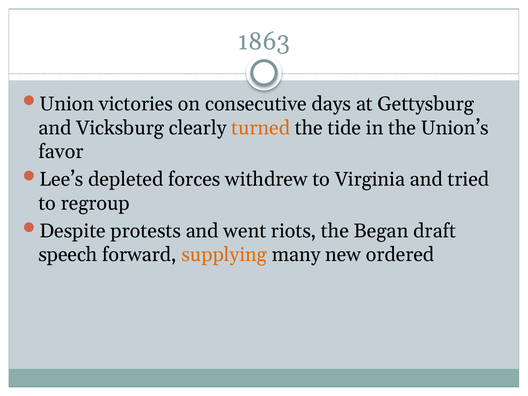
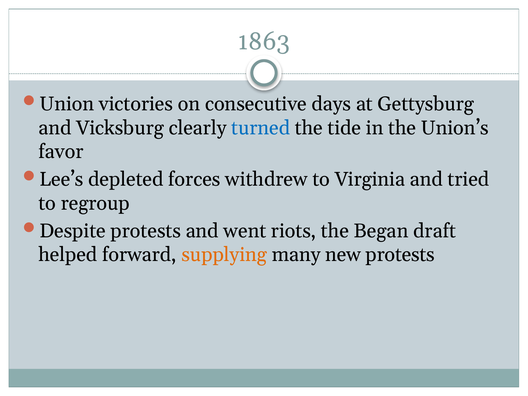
turned colour: orange -> blue
speech: speech -> helped
new ordered: ordered -> protests
